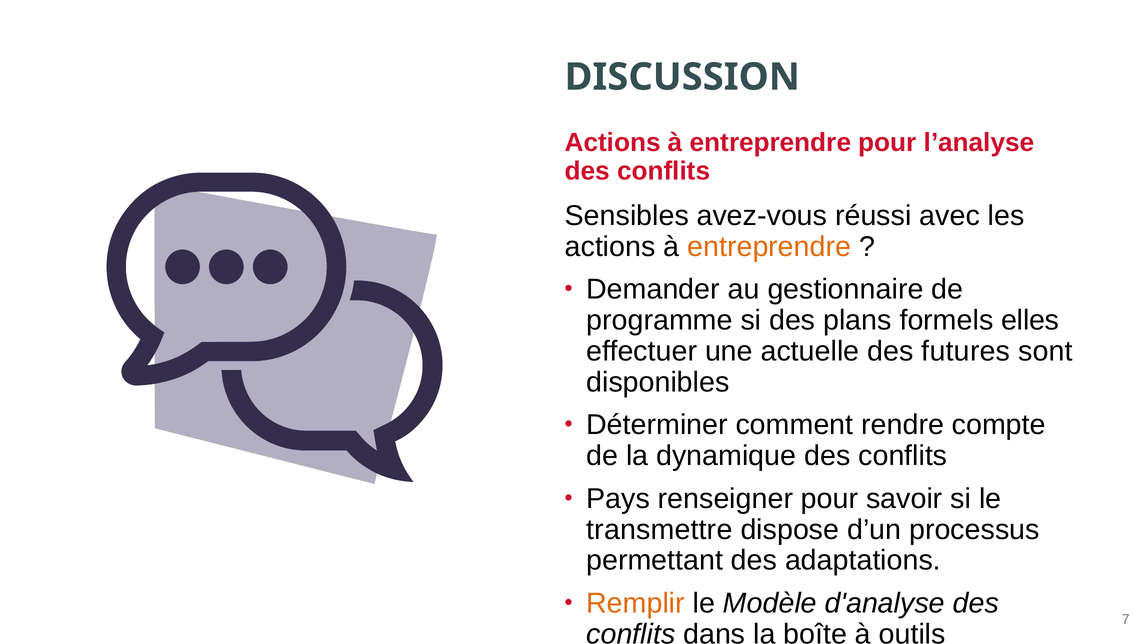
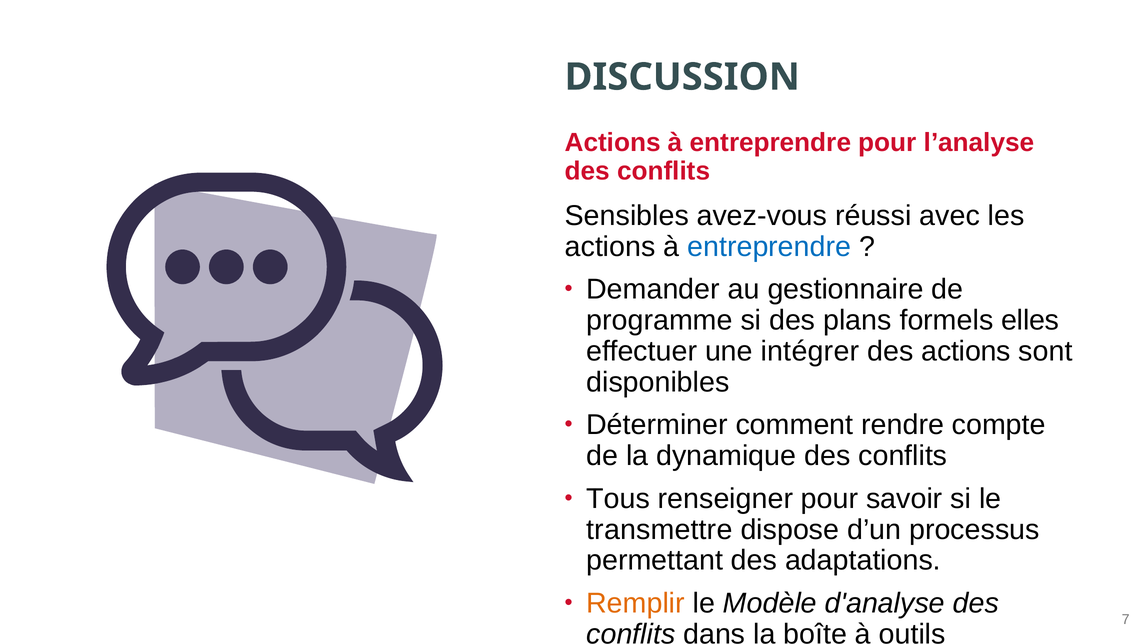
entreprendre at (769, 247) colour: orange -> blue
actuelle: actuelle -> intégrer
des futures: futures -> actions
Pays: Pays -> Tous
